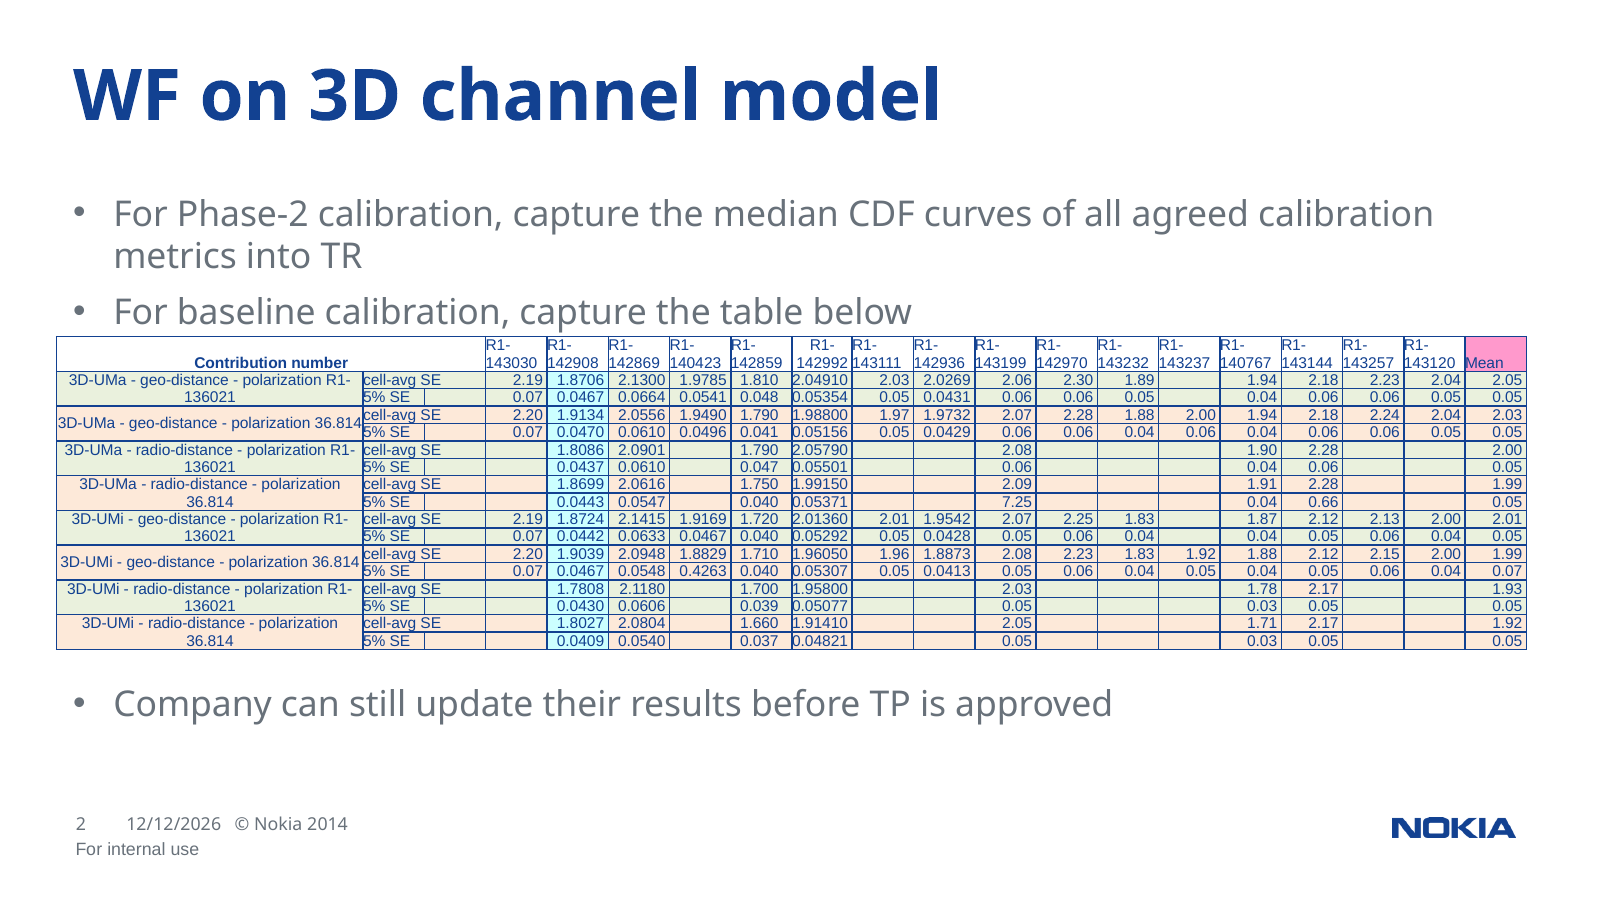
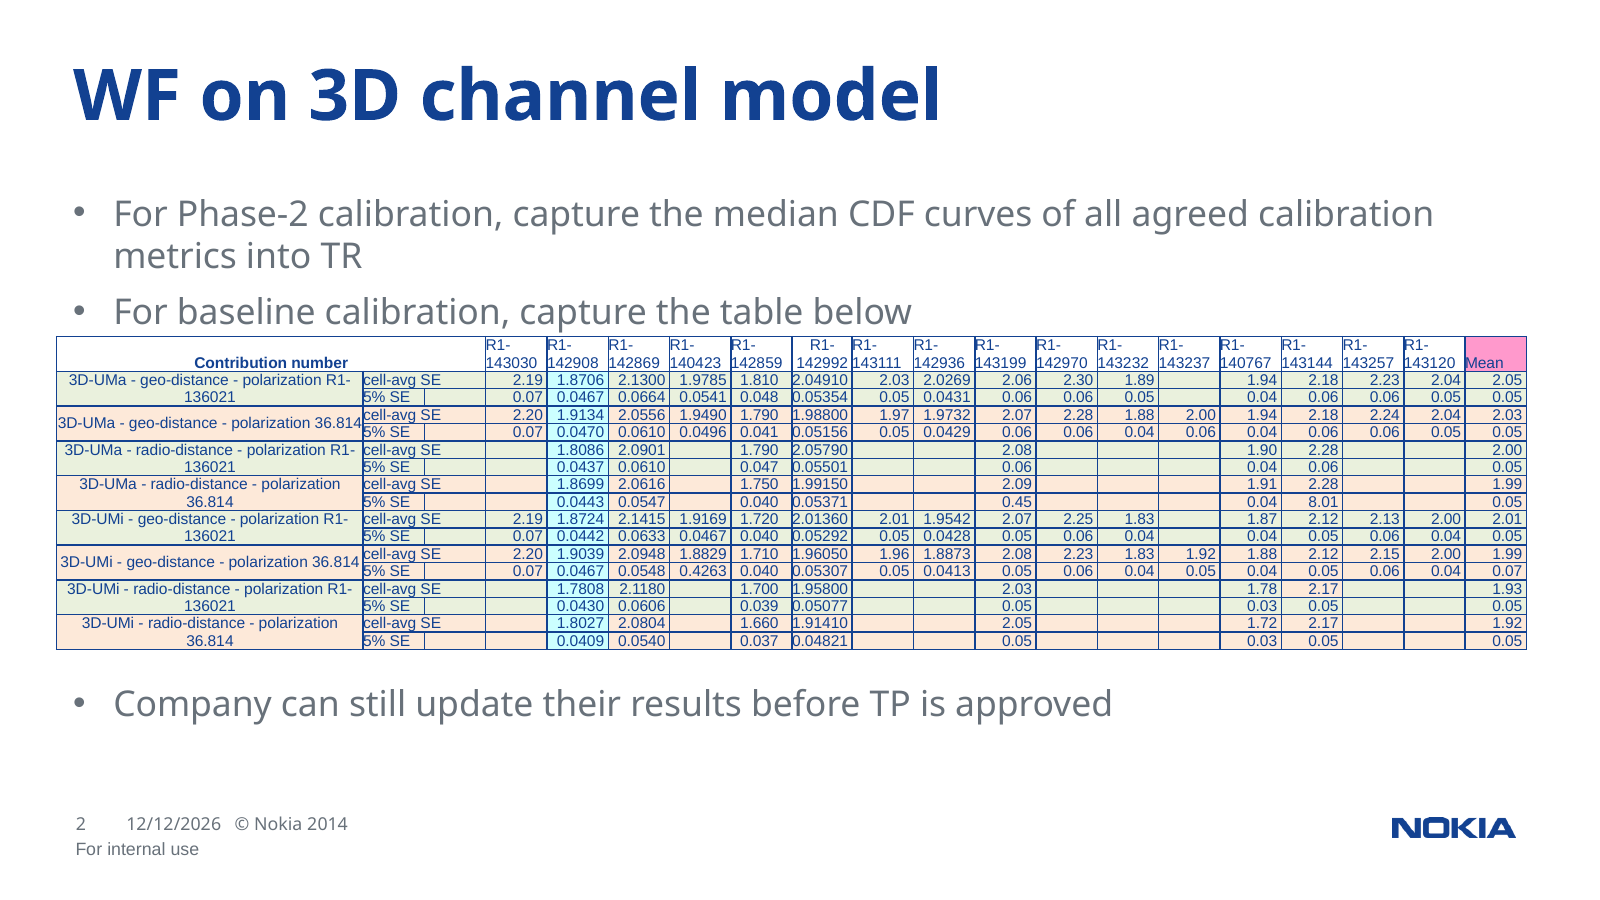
7.25: 7.25 -> 0.45
0.66: 0.66 -> 8.01
1.71: 1.71 -> 1.72
